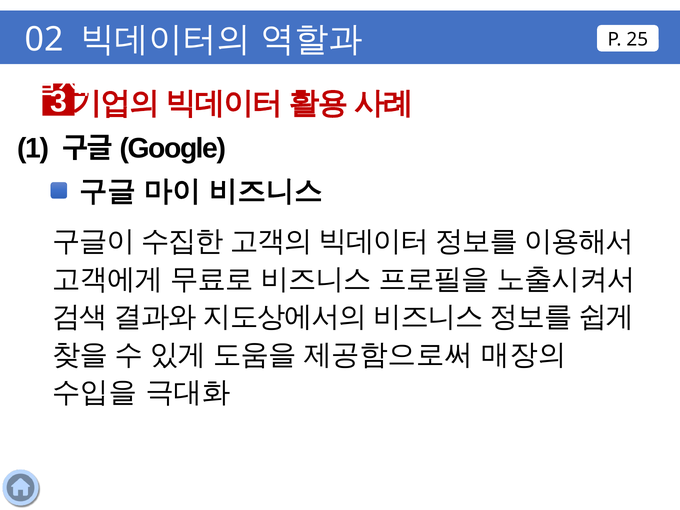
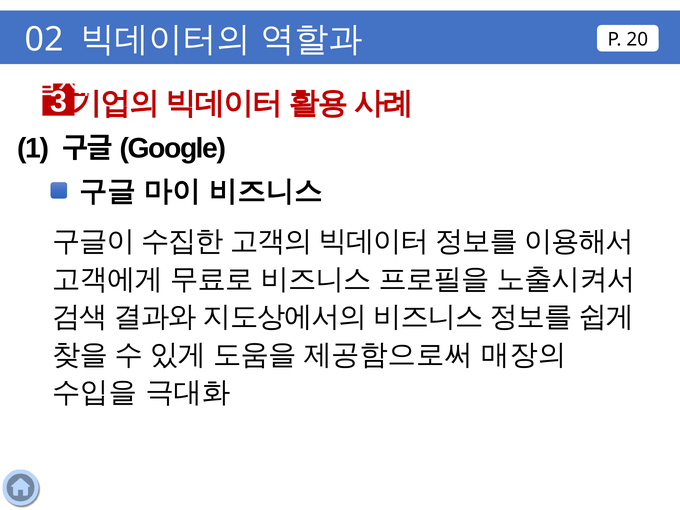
25: 25 -> 20
